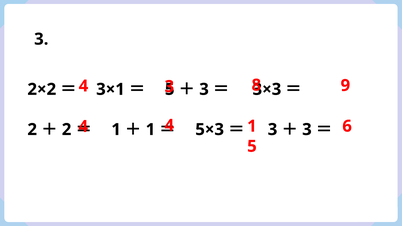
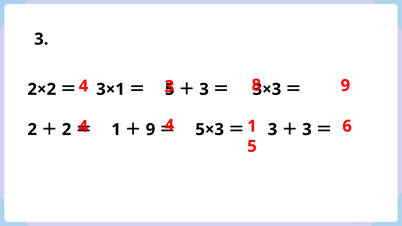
1 at (150, 130): 1 -> 9
